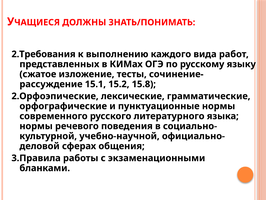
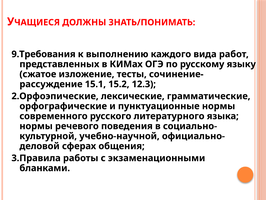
2.Требования: 2.Требования -> 9.Требования
15.8: 15.8 -> 12.3
